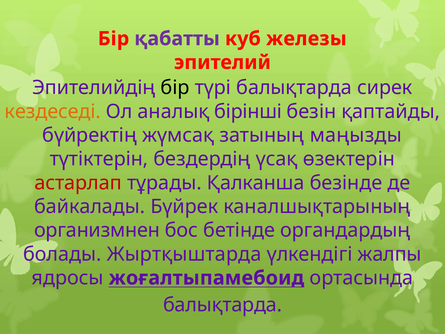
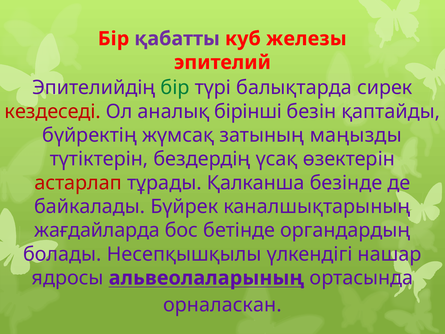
бір at (175, 88) colour: black -> green
кездеседі colour: orange -> red
организмнен: организмнен -> жағдайларда
Жыртқыштарда: Жыртқыштарда -> Несепқышқылы
жалпы: жалпы -> нашар
жоғалтыпамебоид: жоғалтыпамебоид -> альвеолаларының
балықтарда at (223, 305): балықтарда -> орналаскан
